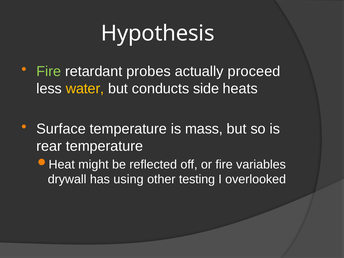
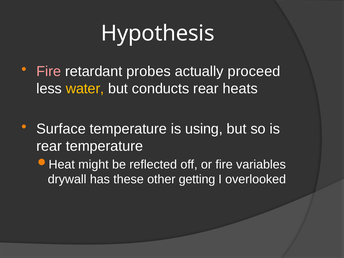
Fire at (49, 71) colour: light green -> pink
conducts side: side -> rear
mass: mass -> using
using: using -> these
testing: testing -> getting
